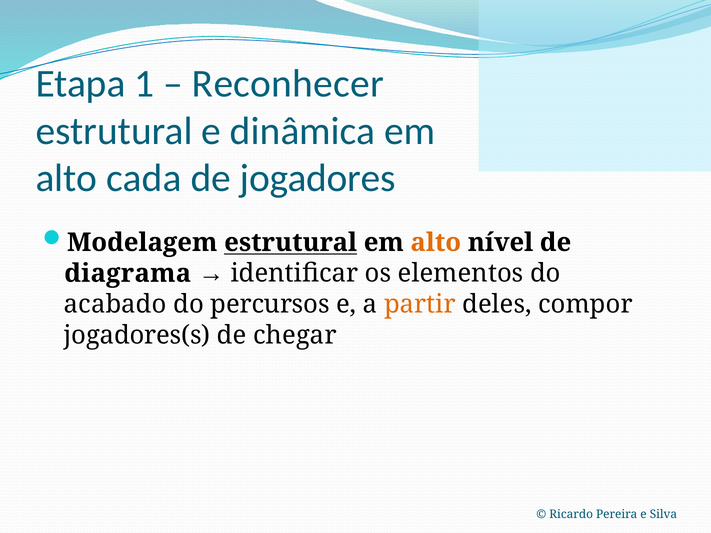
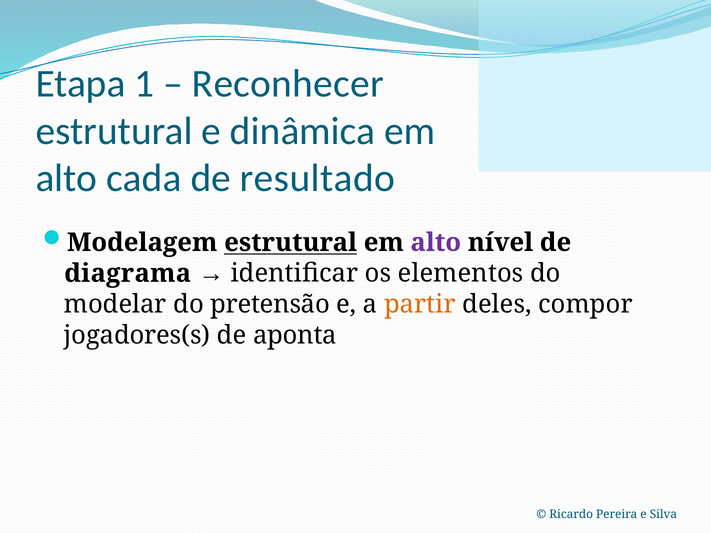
jogadores: jogadores -> resultado
alto at (436, 243) colour: orange -> purple
acabado: acabado -> modelar
percursos: percursos -> pretensão
chegar: chegar -> aponta
